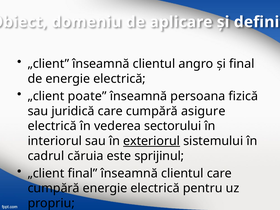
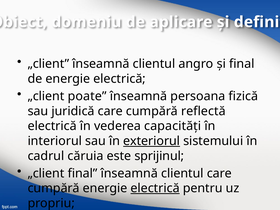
asigure: asigure -> reflectă
sectorului: sectorului -> capacităţi
electrică at (155, 188) underline: none -> present
